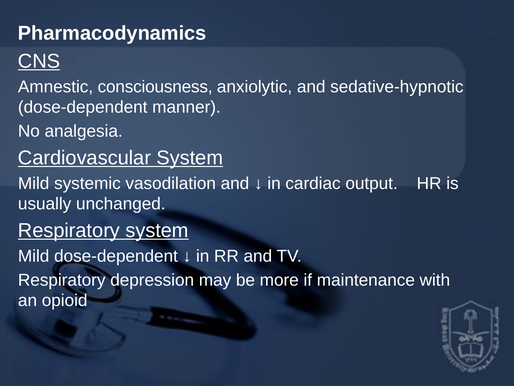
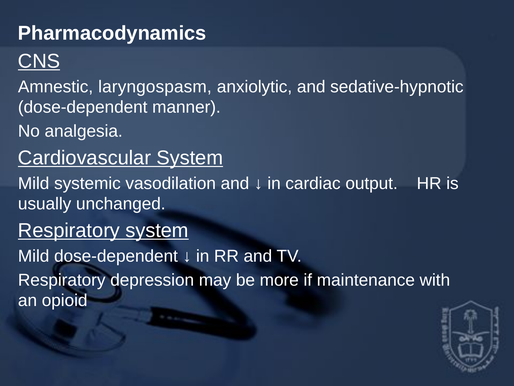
consciousness: consciousness -> laryngospasm
